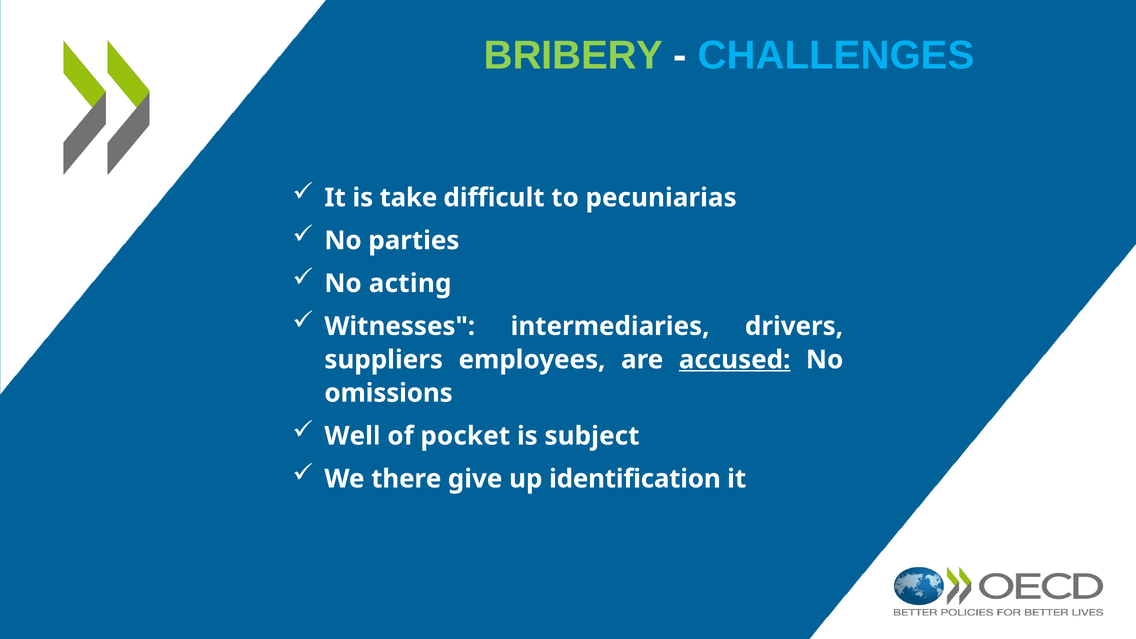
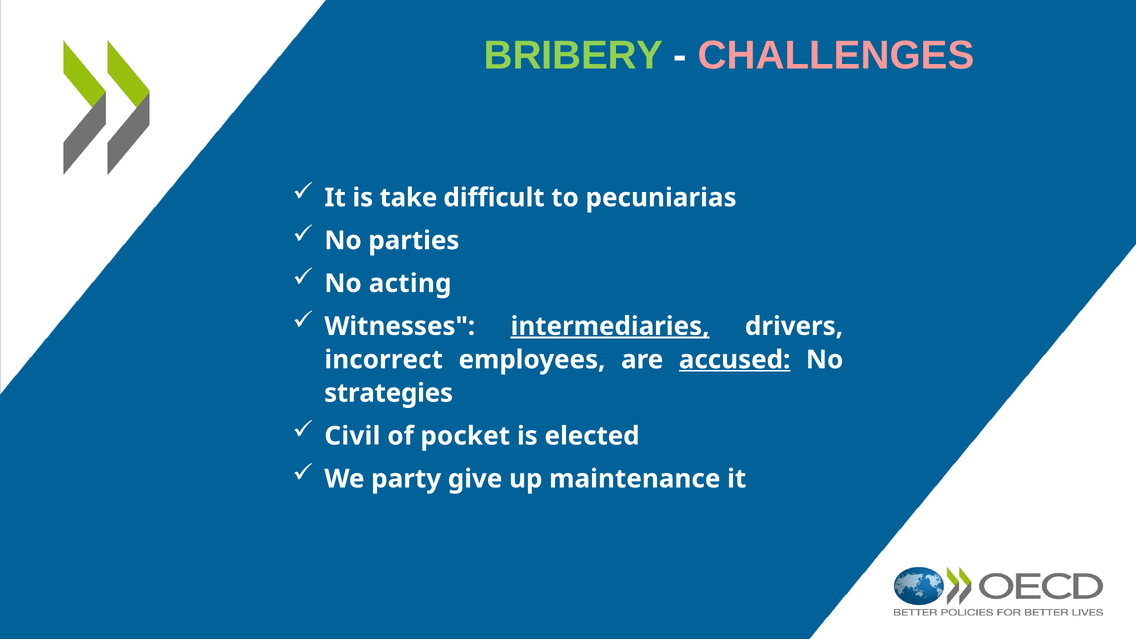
CHALLENGES colour: light blue -> pink
intermediaries underline: none -> present
suppliers: suppliers -> incorrect
omissions: omissions -> strategies
Well: Well -> Civil
subject: subject -> elected
there: there -> party
identification: identification -> maintenance
